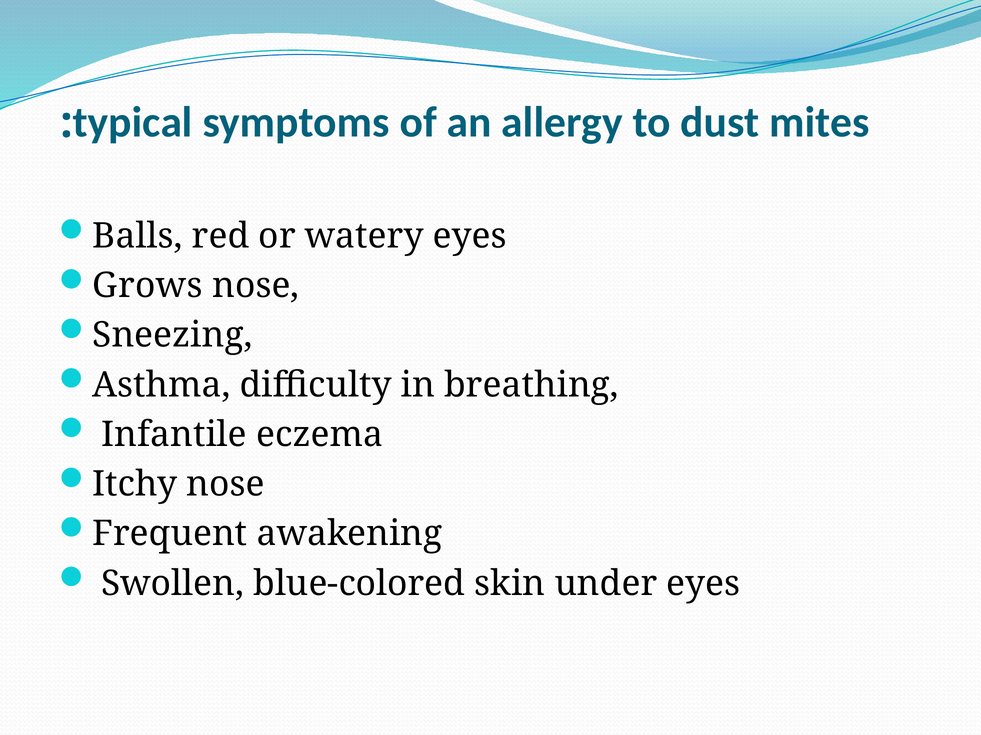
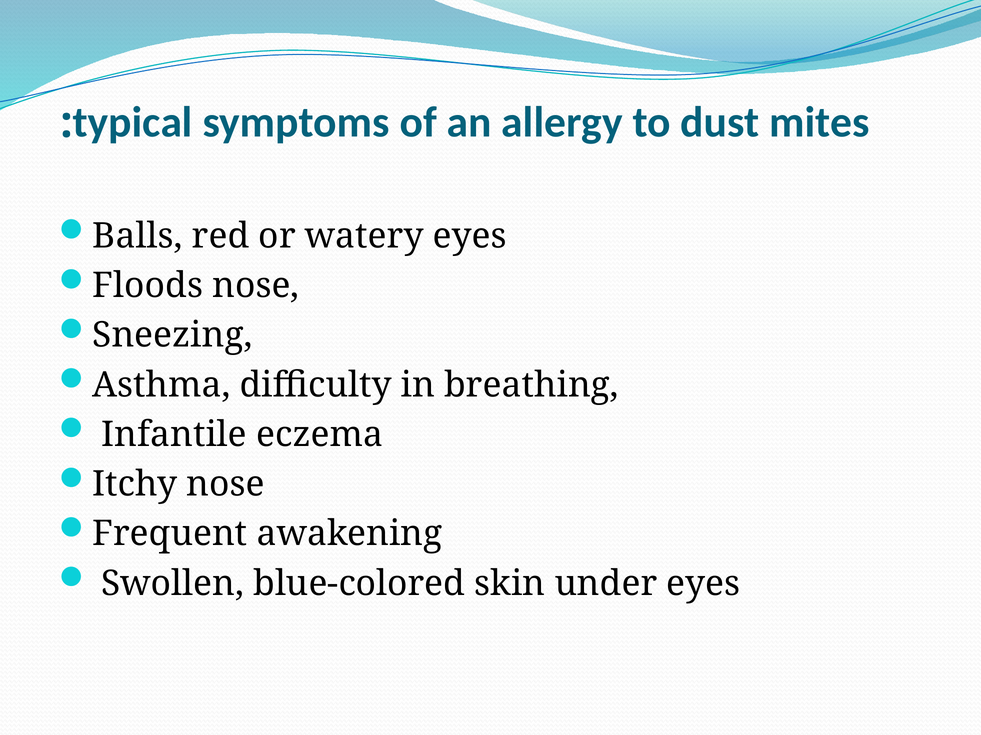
Grows: Grows -> Floods
